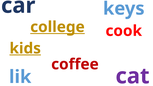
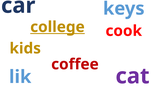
kids underline: present -> none
